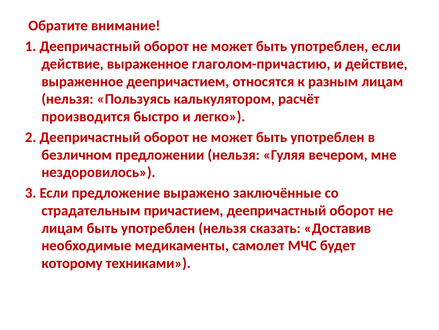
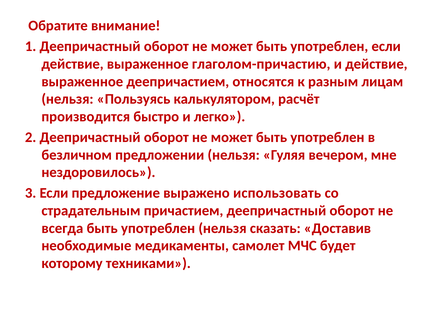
заключённые: заключённые -> использовать
лицам at (62, 228): лицам -> всегда
